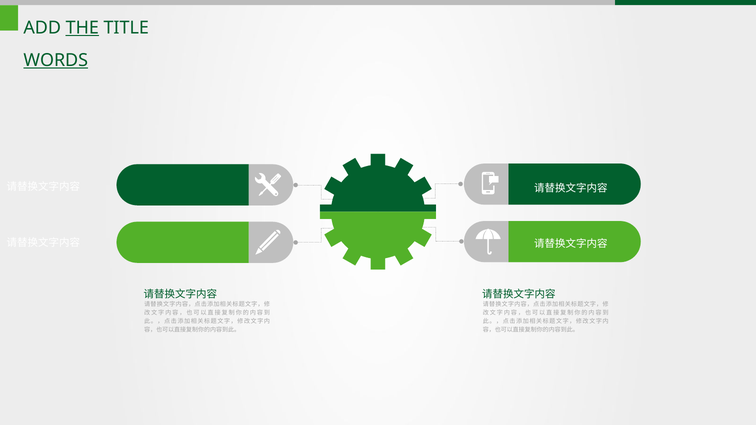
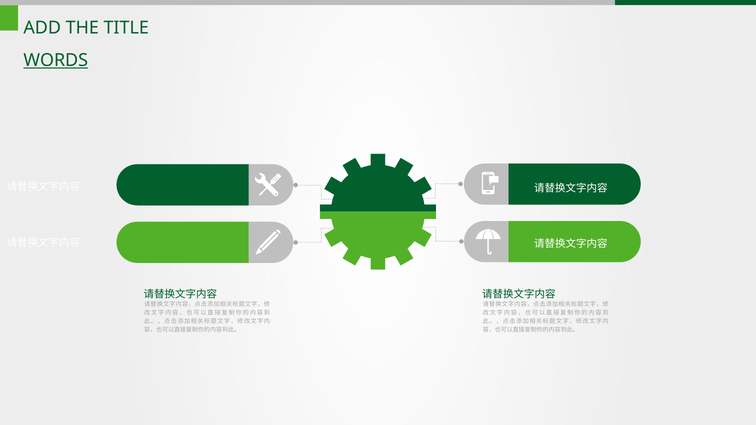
THE underline: present -> none
